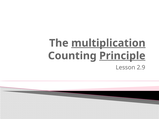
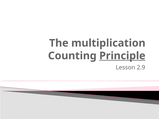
multiplication underline: present -> none
